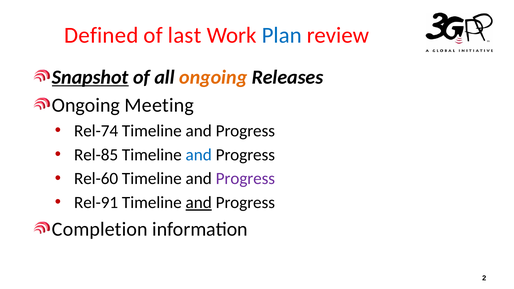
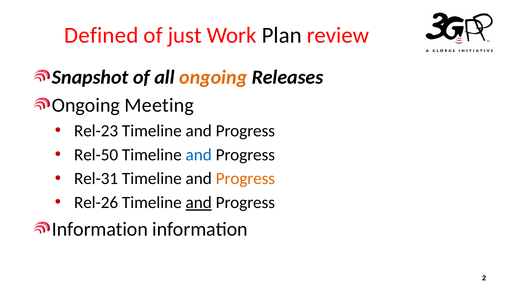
last: last -> just
Plan colour: blue -> black
Snapshot underline: present -> none
Rel-74: Rel-74 -> Rel-23
Rel-85: Rel-85 -> Rel-50
Rel-60: Rel-60 -> Rel-31
Progress at (245, 179) colour: purple -> orange
Rel-91: Rel-91 -> Rel-26
Completion at (100, 229): Completion -> Information
